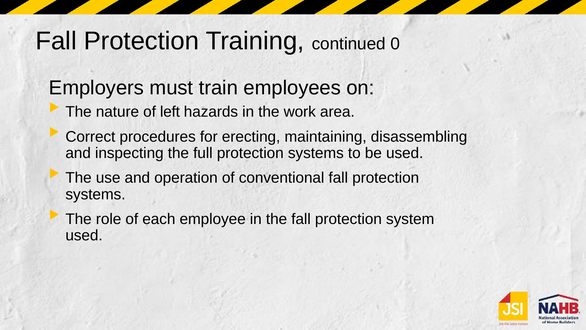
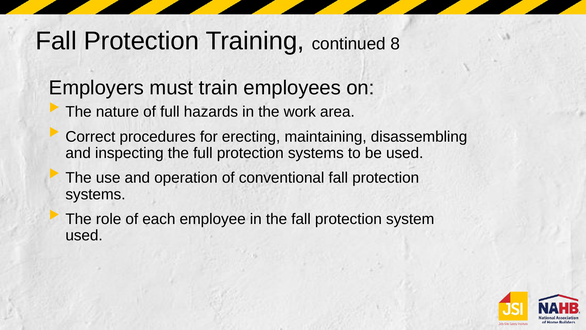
0: 0 -> 8
of left: left -> full
